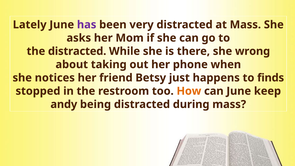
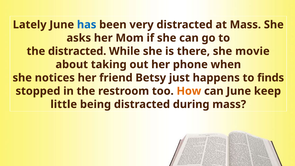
has colour: purple -> blue
wrong: wrong -> movie
andy: andy -> little
